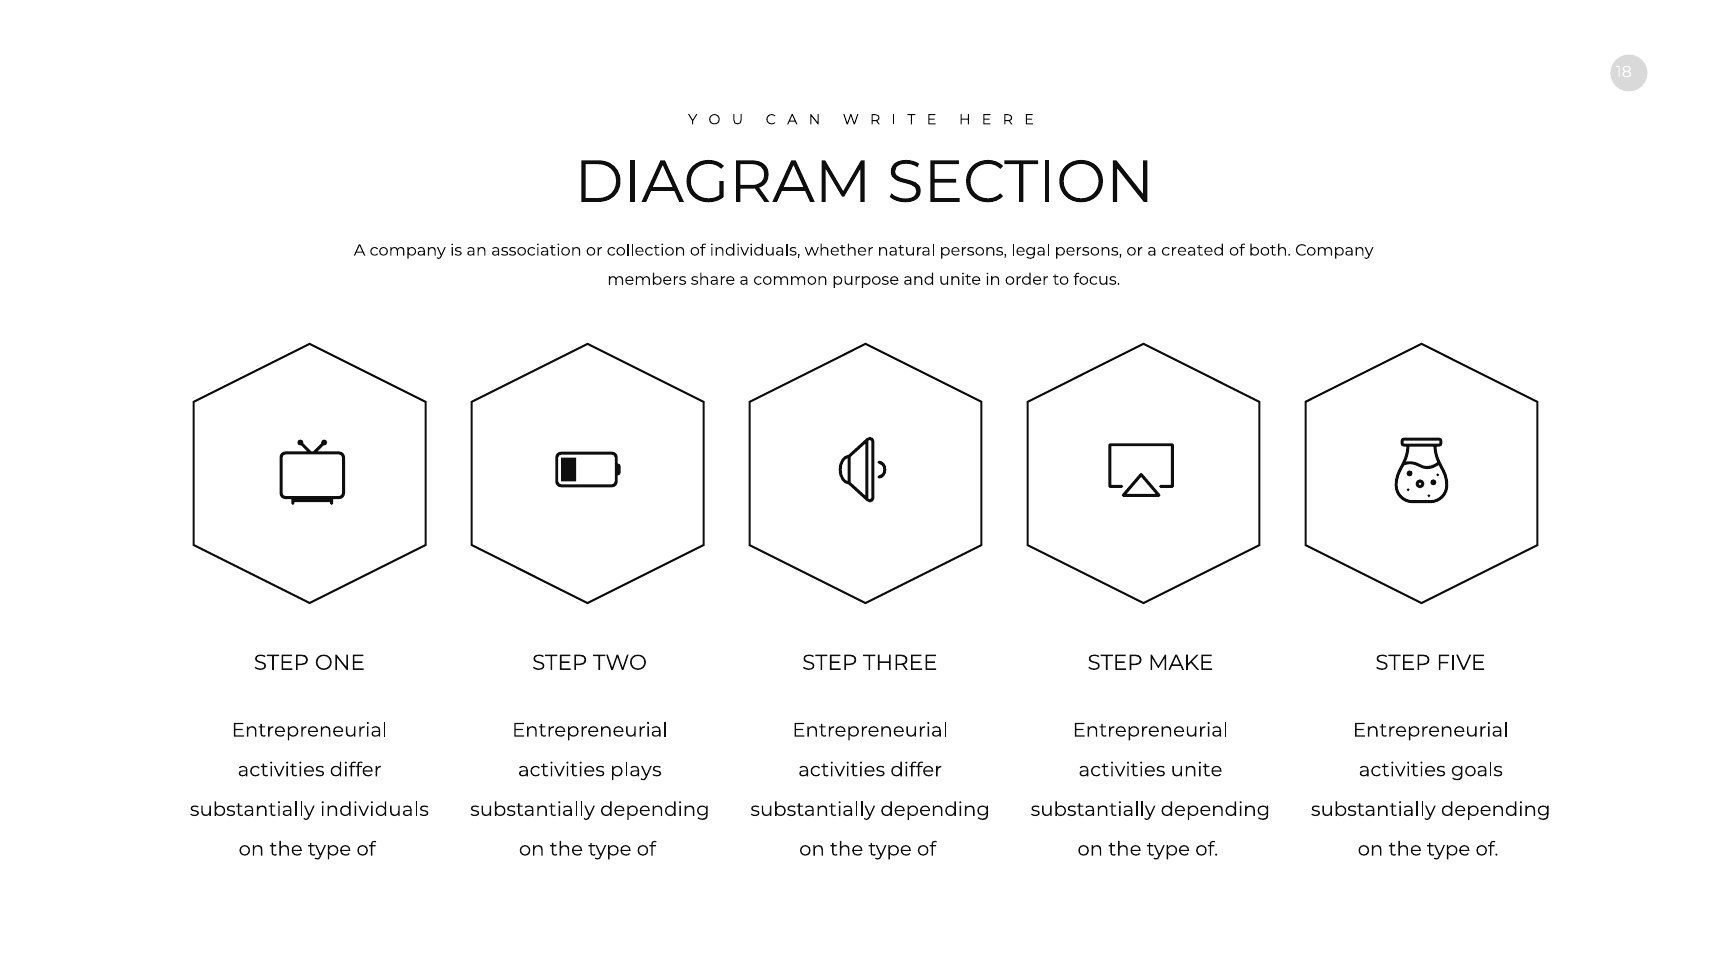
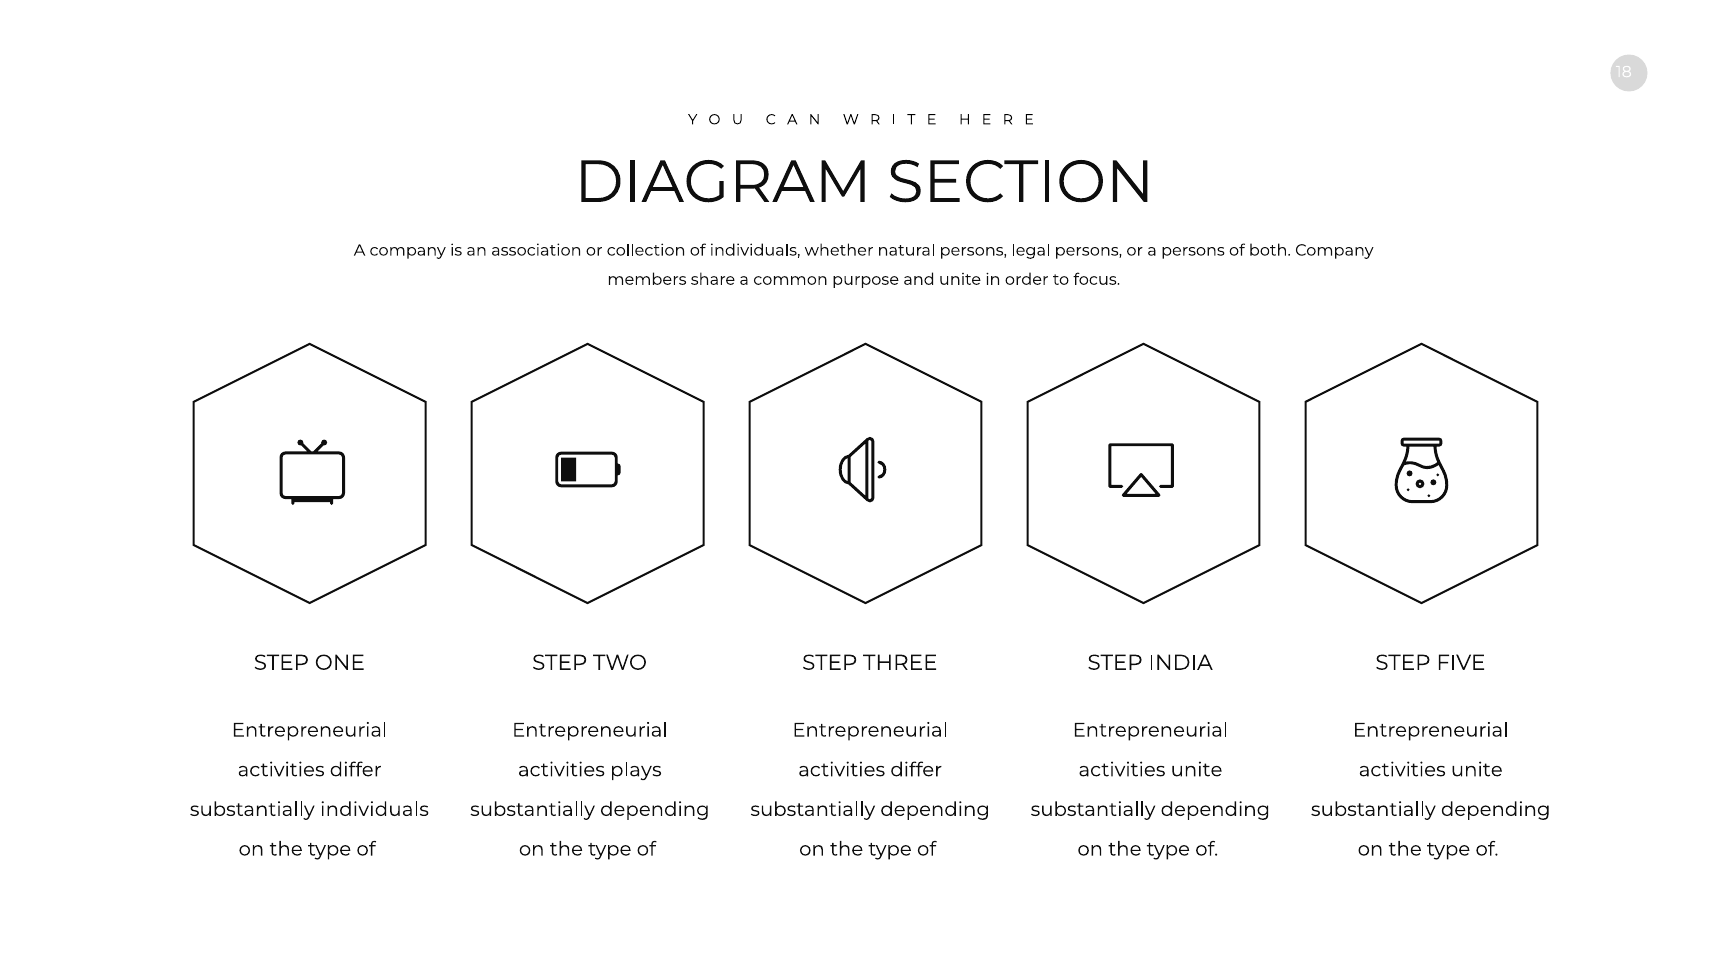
a created: created -> persons
MAKE: MAKE -> INDIA
goals at (1477, 770): goals -> unite
